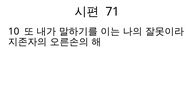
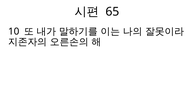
71: 71 -> 65
